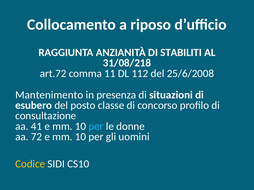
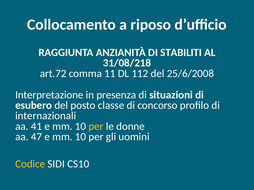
Mantenimento: Mantenimento -> Interpretazione
consultazione: consultazione -> internazionali
per at (96, 127) colour: light blue -> yellow
72: 72 -> 47
